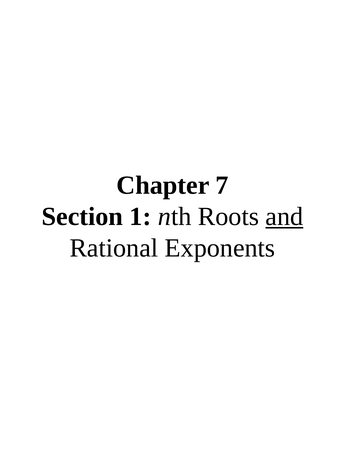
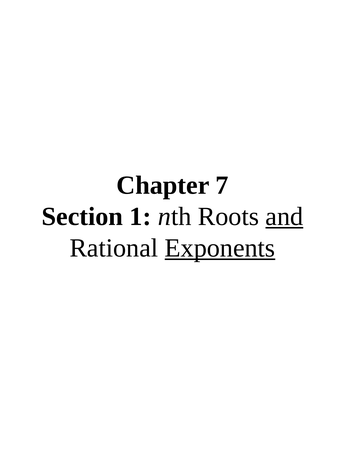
Exponents underline: none -> present
